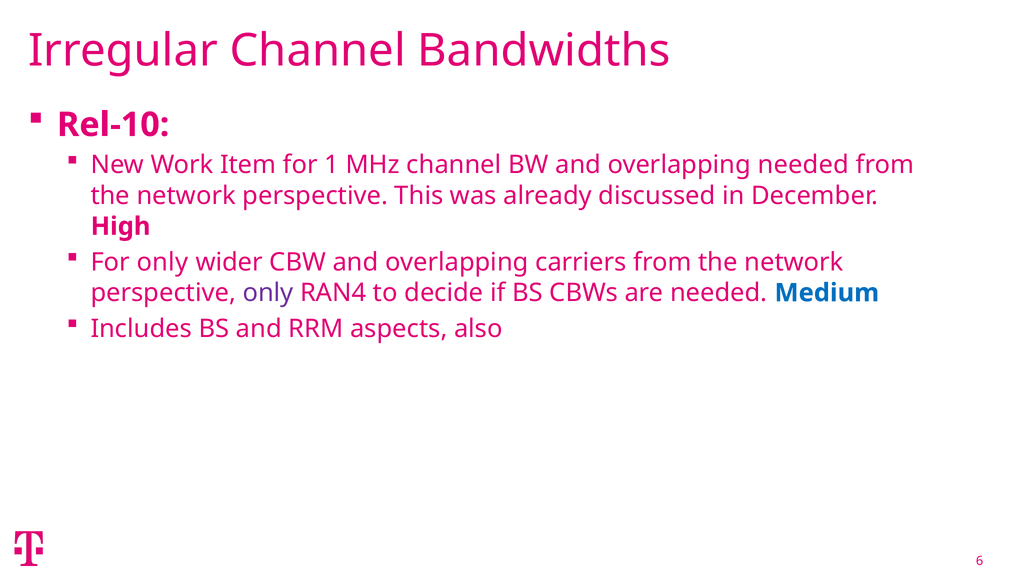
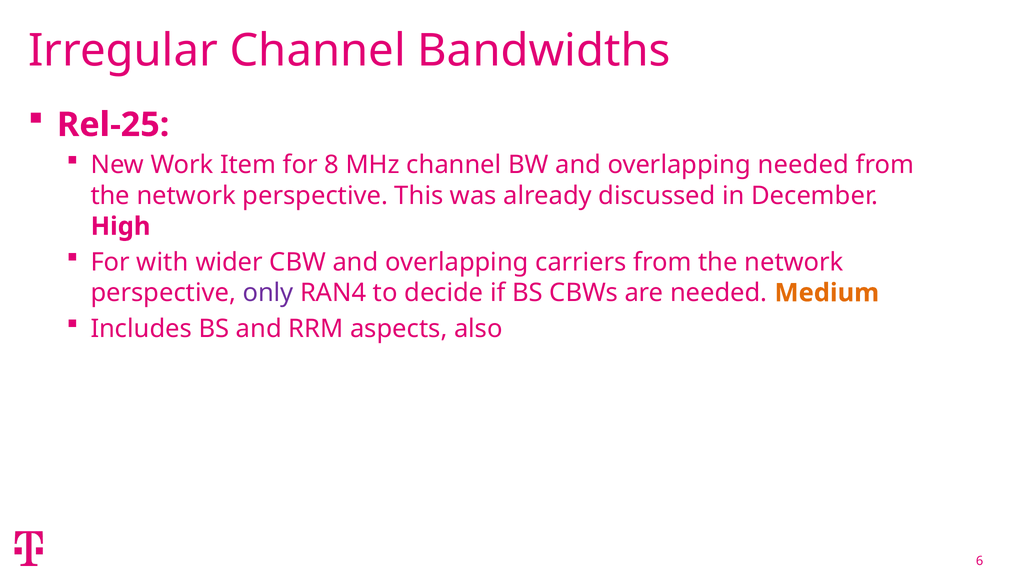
Rel-10: Rel-10 -> Rel-25
1: 1 -> 8
For only: only -> with
Medium colour: blue -> orange
